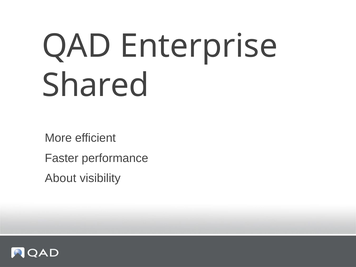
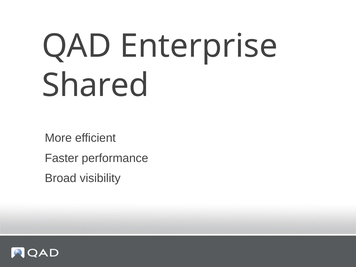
About: About -> Broad
